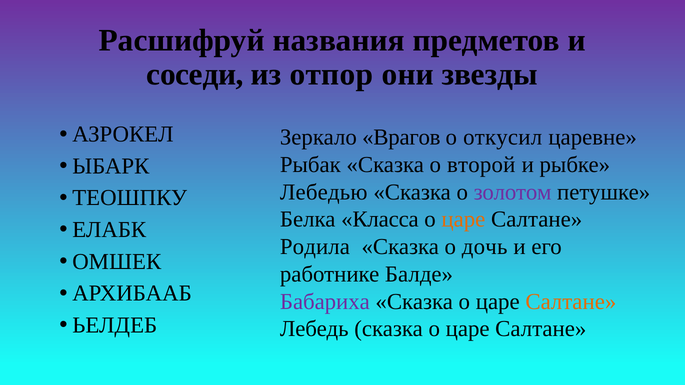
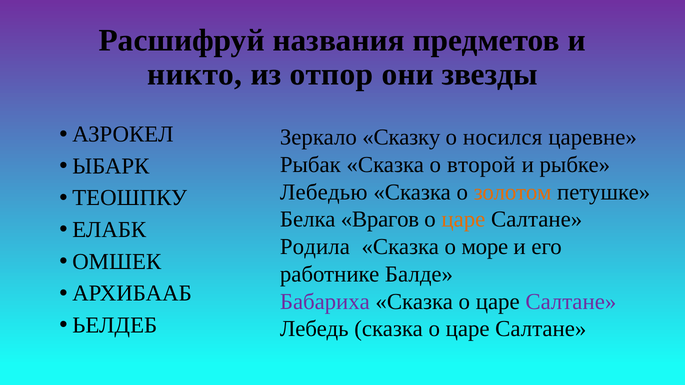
соседи: соседи -> никто
Врагов: Врагов -> Сказку
откусил: откусил -> носился
золотом colour: purple -> orange
Класса: Класса -> Врагов
дочь: дочь -> море
Салтане at (571, 302) colour: orange -> purple
